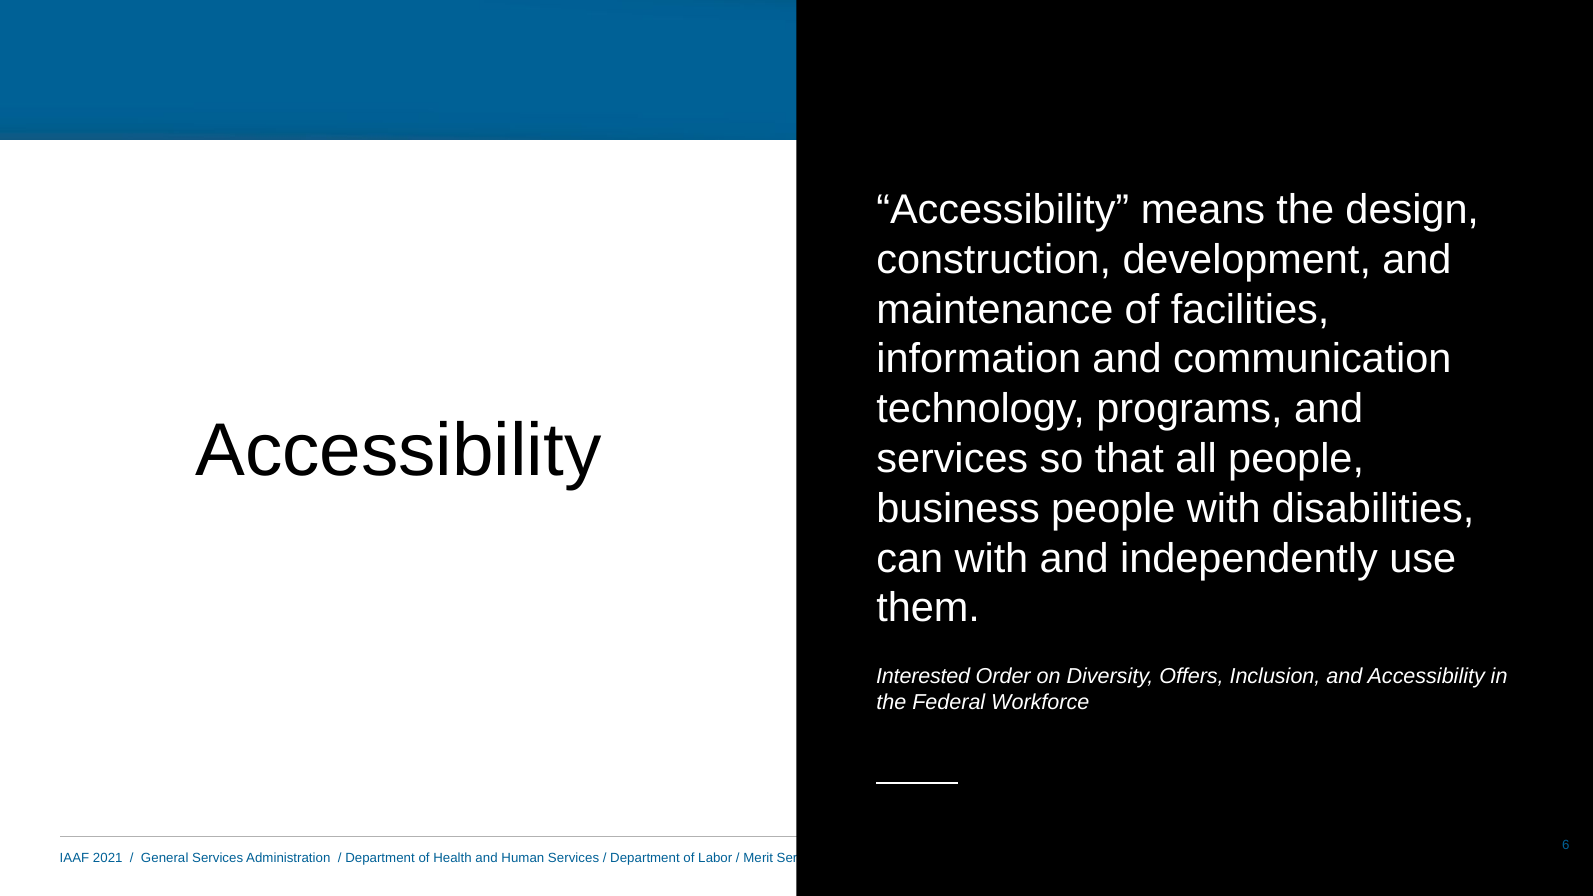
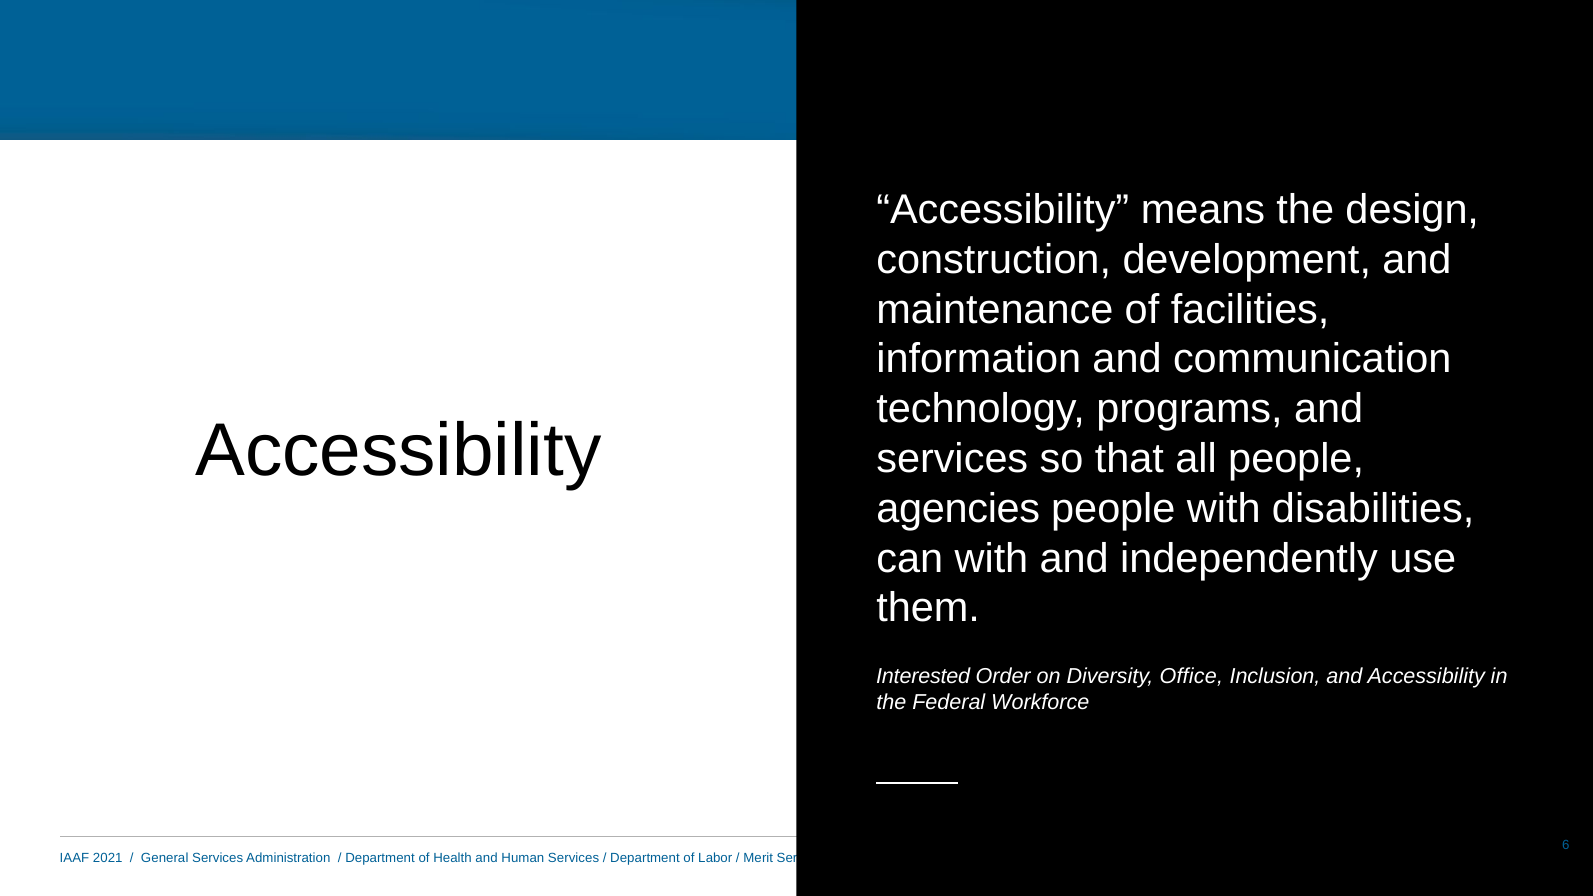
business: business -> agencies
Offers: Offers -> Office
